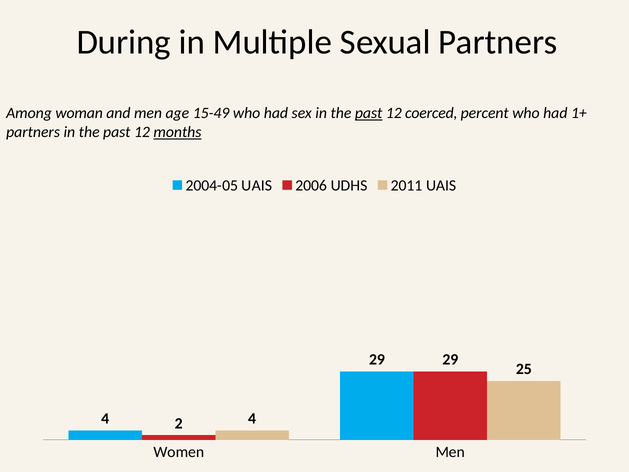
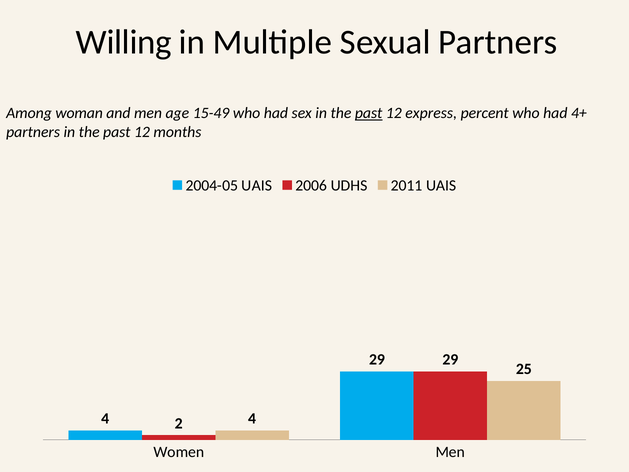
During: During -> Willing
coerced: coerced -> express
1+: 1+ -> 4+
months underline: present -> none
